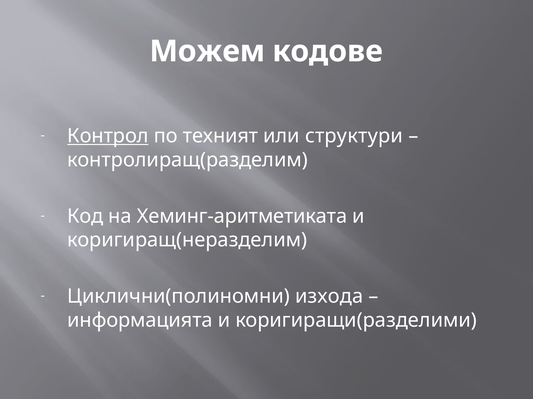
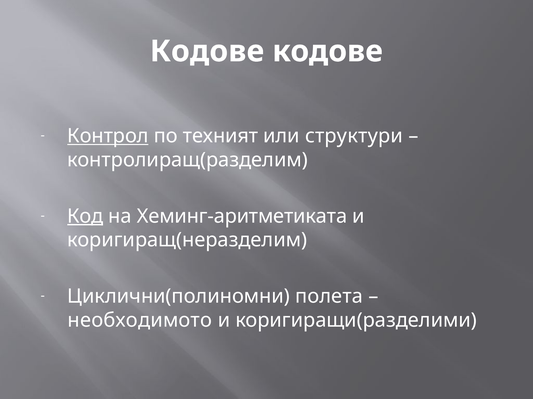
Можем at (207, 51): Можем -> Кодове
Код underline: none -> present
изхода: изхода -> полета
информацията: информацията -> необходимото
